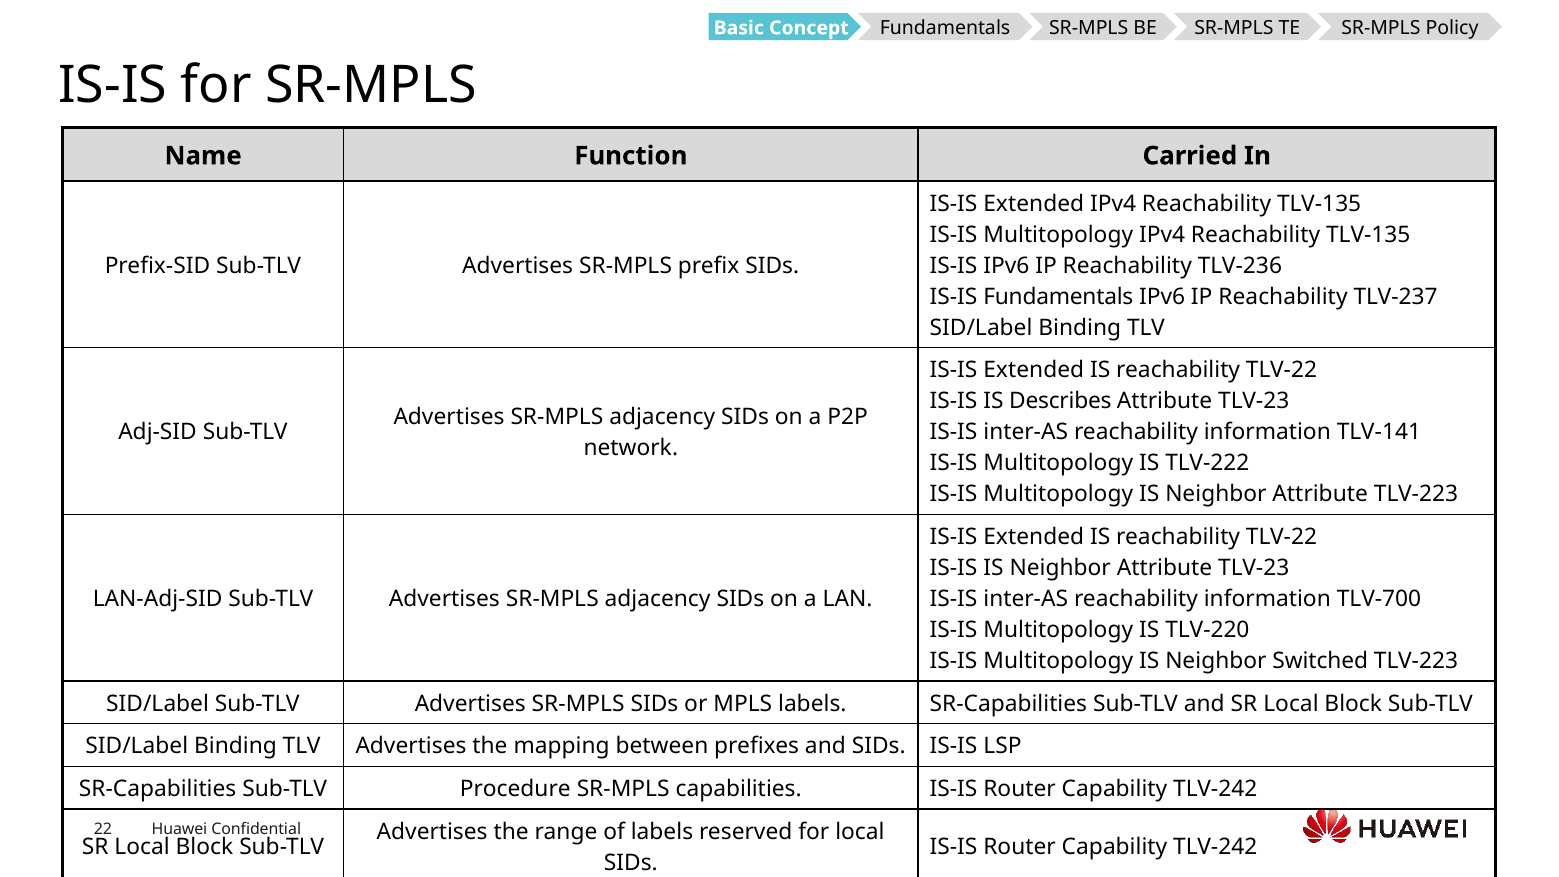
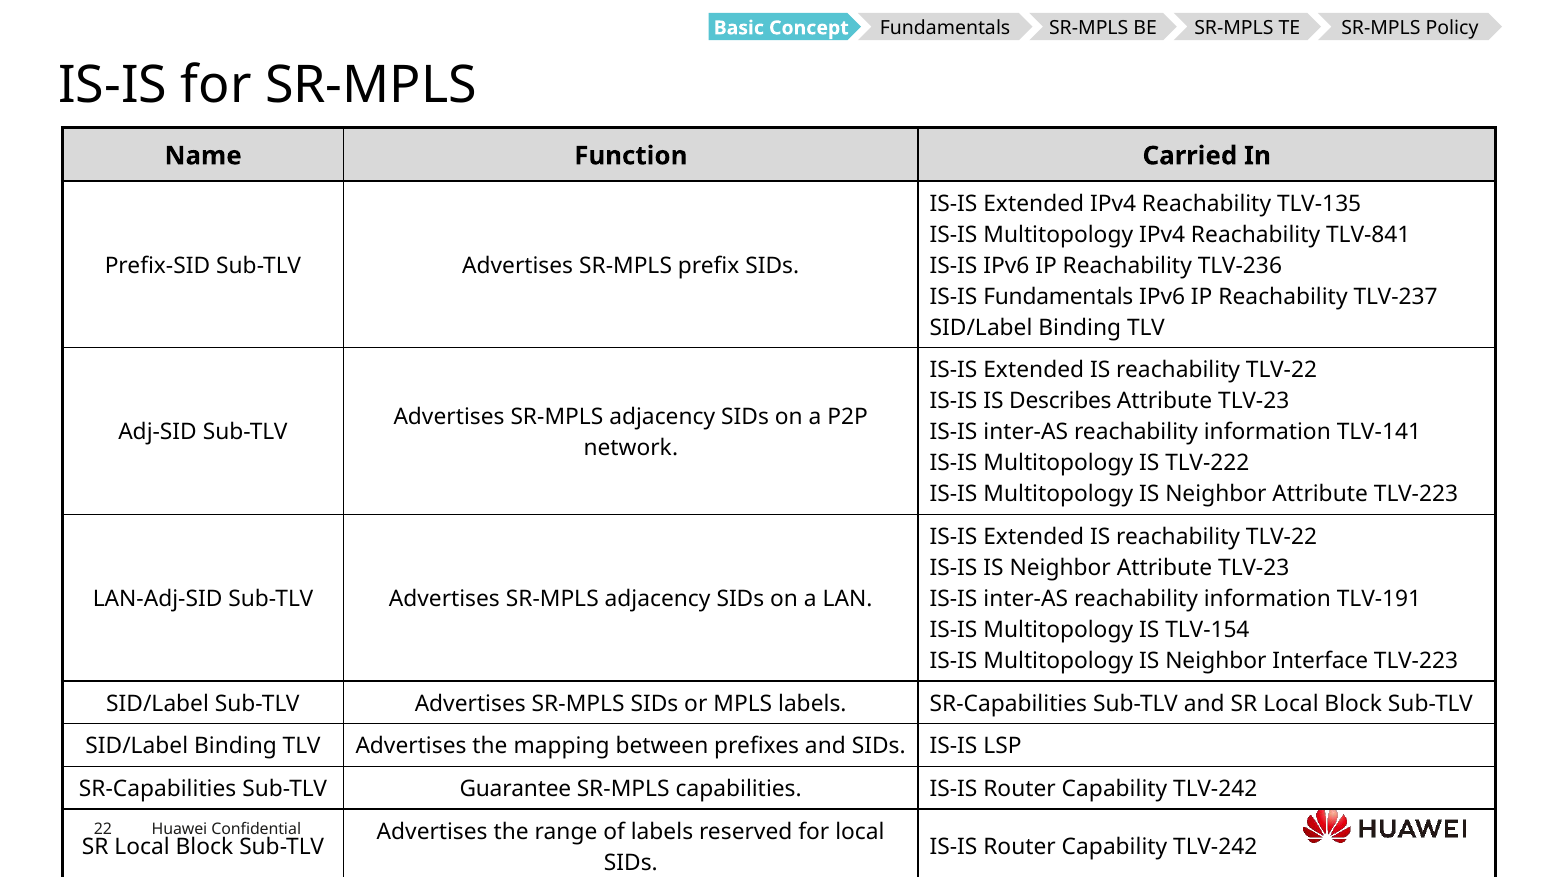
Multitopology IPv4 Reachability TLV-135: TLV-135 -> TLV-841
TLV-700: TLV-700 -> TLV-191
TLV-220: TLV-220 -> TLV-154
Switched: Switched -> Interface
Procedure: Procedure -> Guarantee
